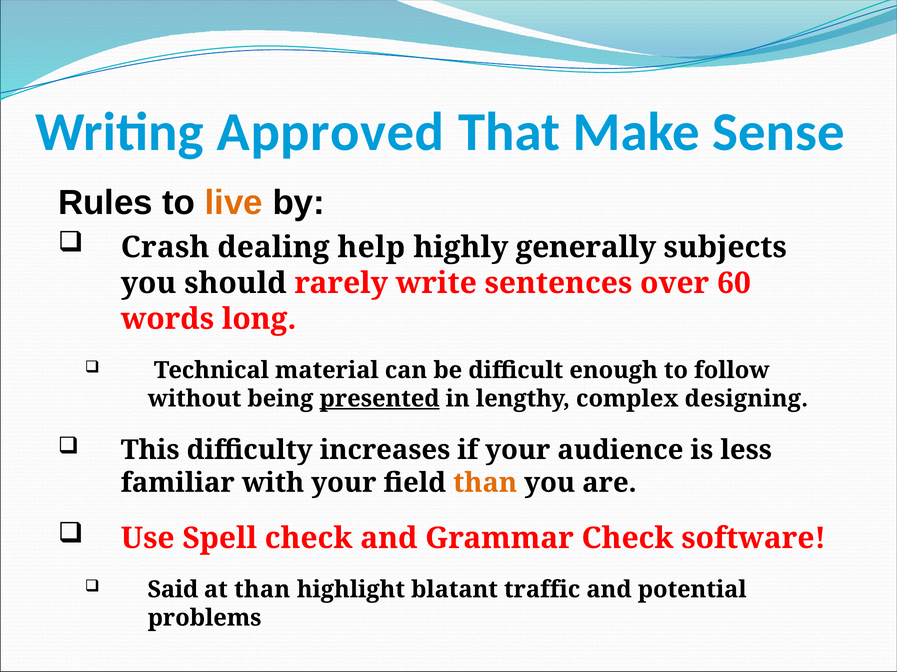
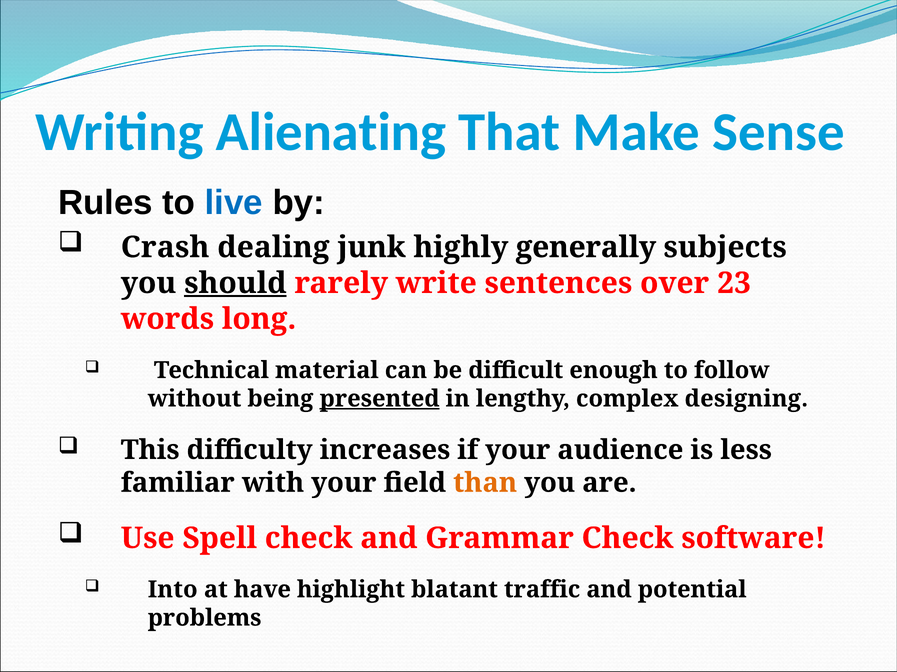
Approved: Approved -> Alienating
live colour: orange -> blue
help: help -> junk
should underline: none -> present
60: 60 -> 23
Said: Said -> Into
at than: than -> have
